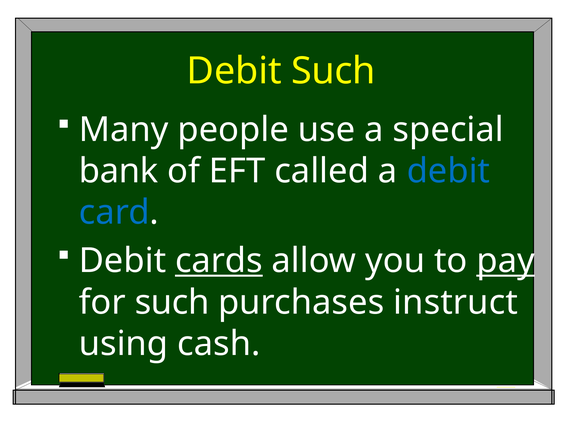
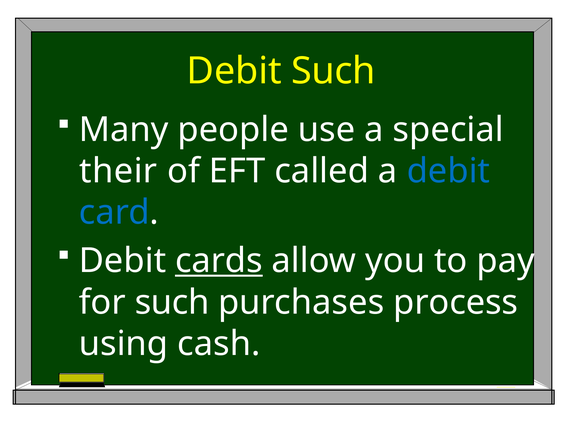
bank: bank -> their
pay underline: present -> none
instruct: instruct -> process
